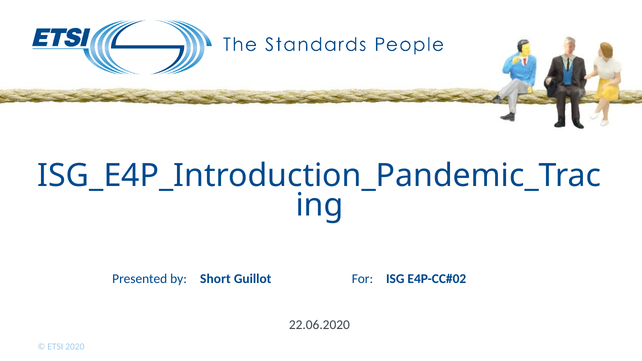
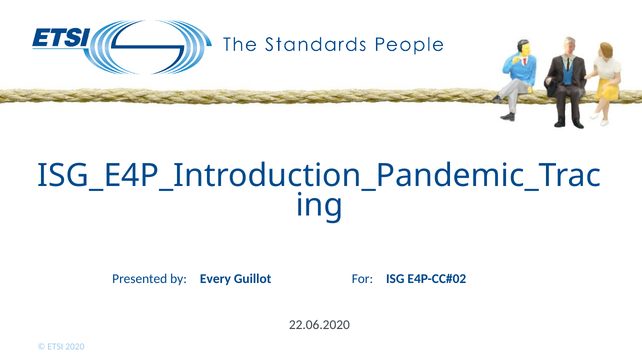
Short: Short -> Every
